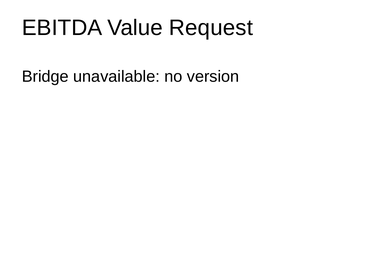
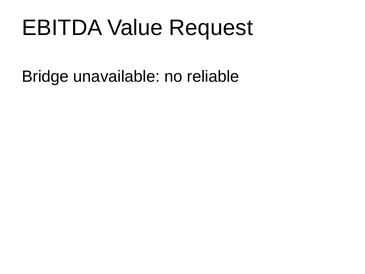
version: version -> reliable
